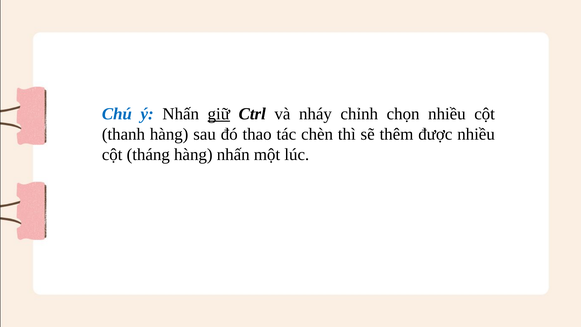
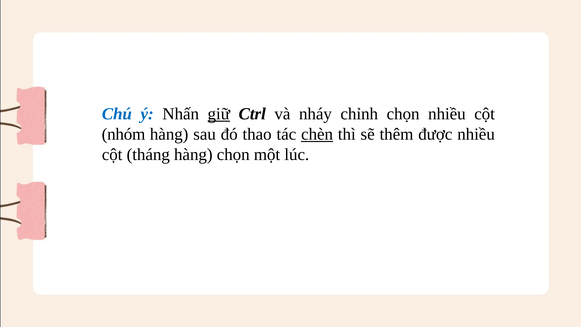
thanh: thanh -> nhóm
chèn underline: none -> present
hàng nhấn: nhấn -> chọn
